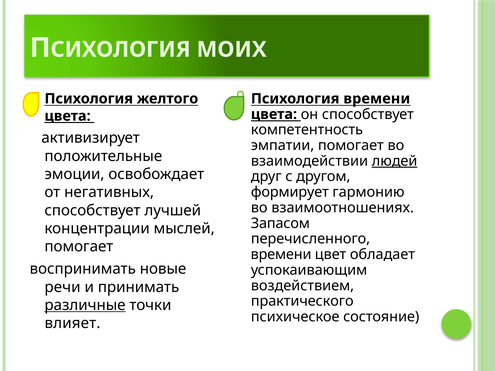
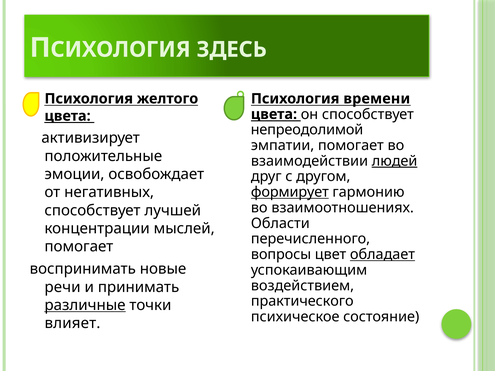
МОИХ: МОИХ -> ЗДЕСЬ
компетентность: компетентность -> непреодолимой
формирует underline: none -> present
Запасом: Запасом -> Области
времени at (281, 255): времени -> вопросы
обладает underline: none -> present
